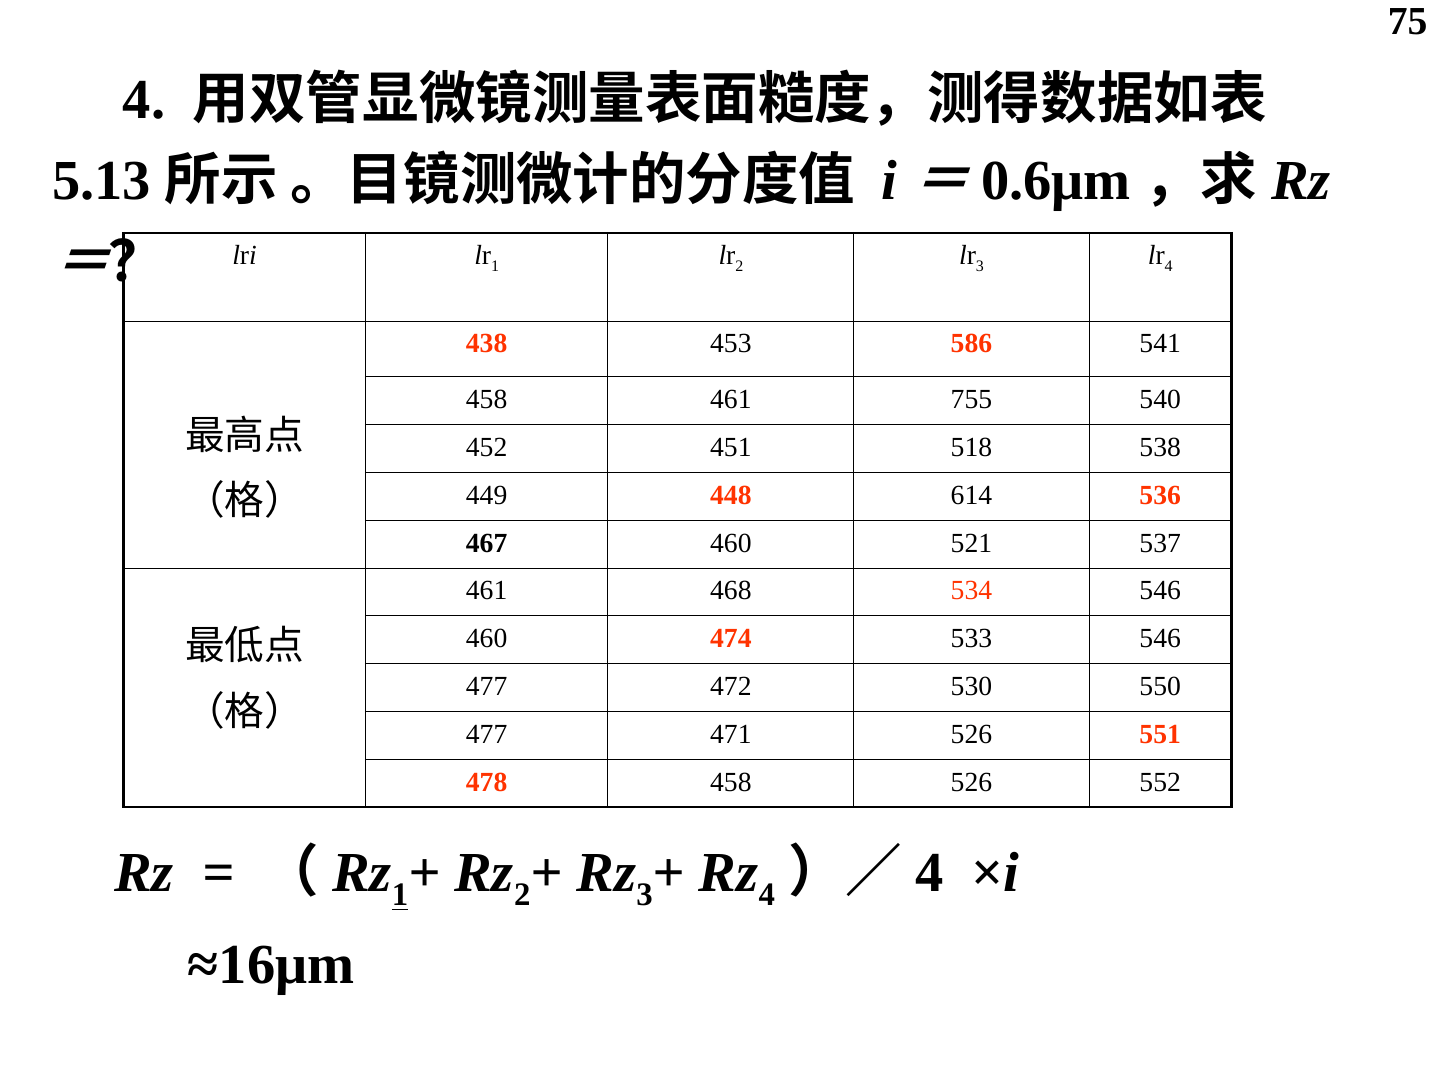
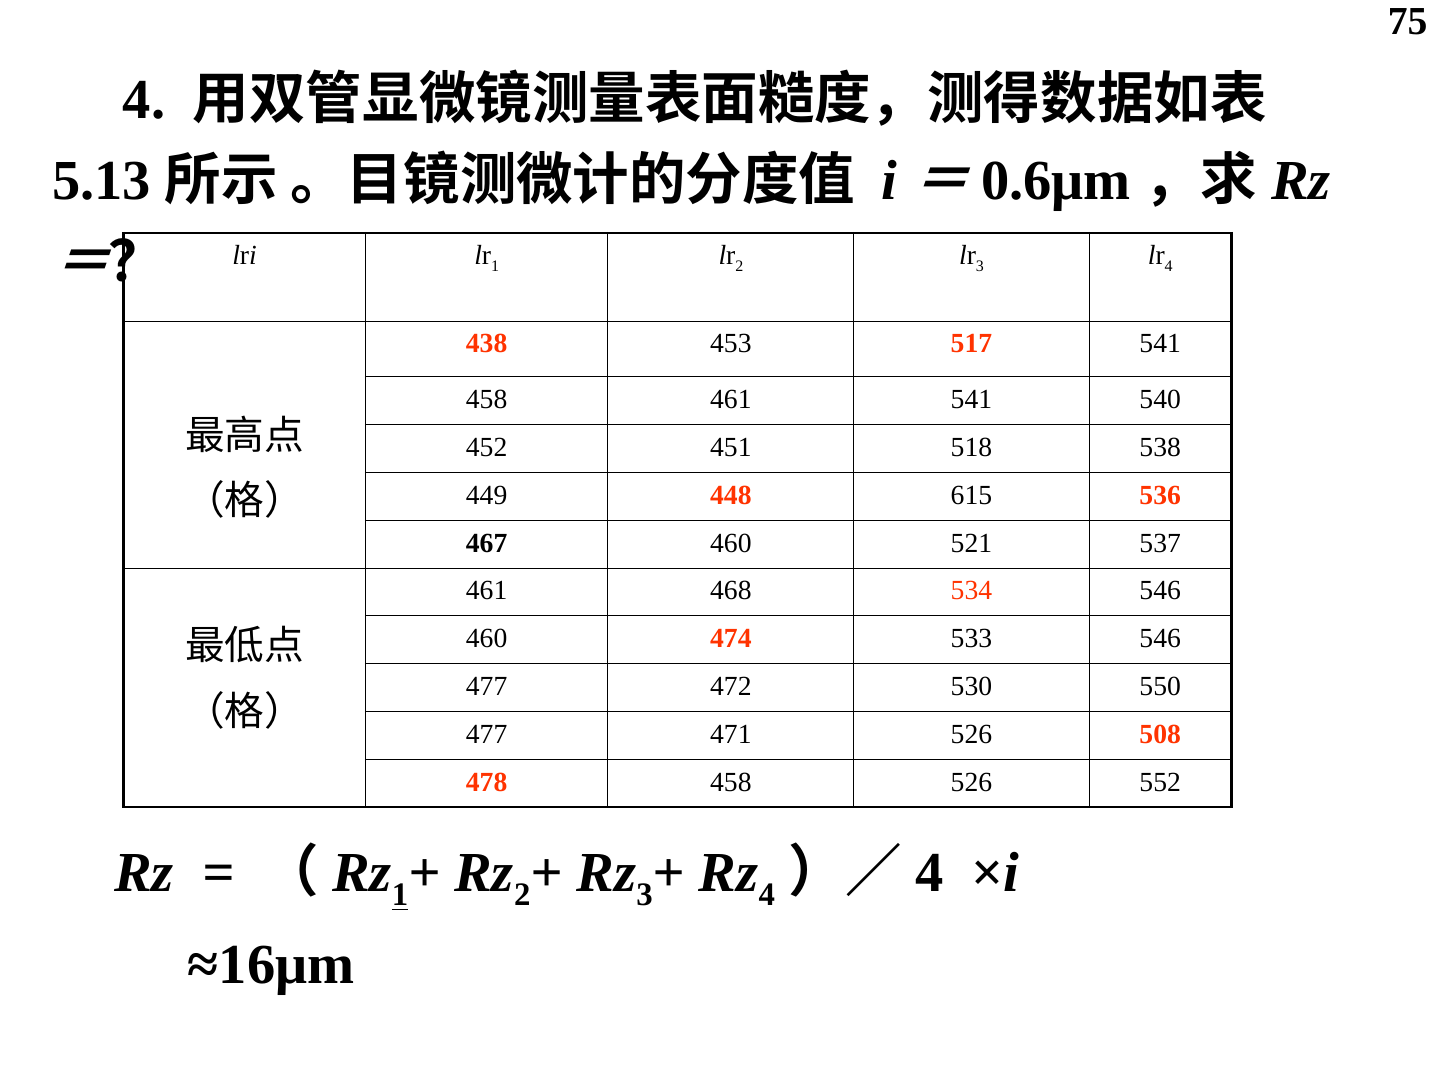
586: 586 -> 517
461 755: 755 -> 541
614: 614 -> 615
551: 551 -> 508
